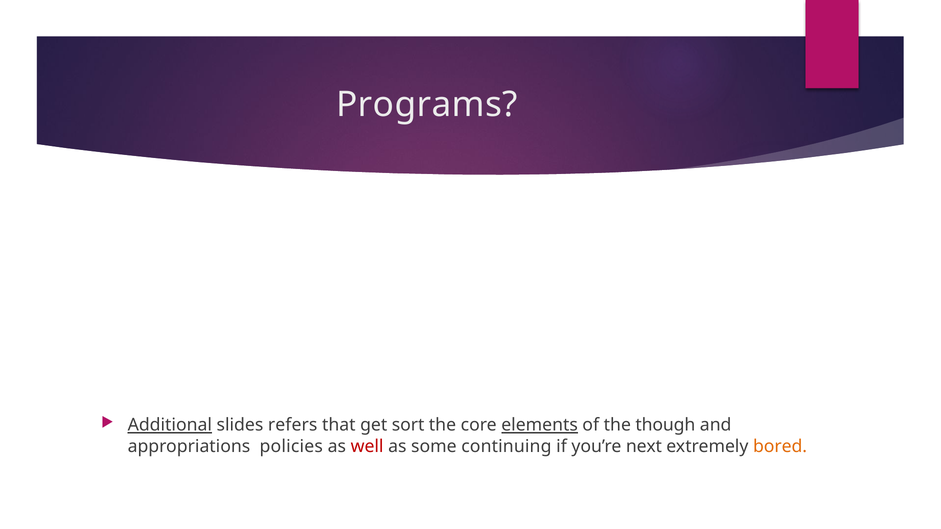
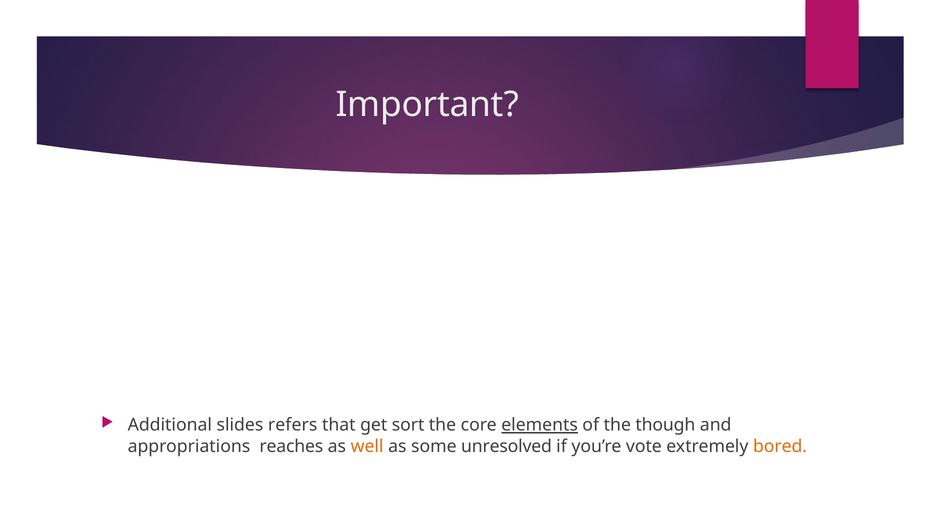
Programs: Programs -> Important
Additional underline: present -> none
policies: policies -> reaches
well colour: red -> orange
continuing: continuing -> unresolved
next: next -> vote
